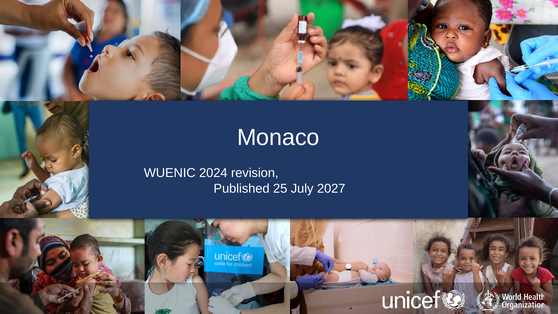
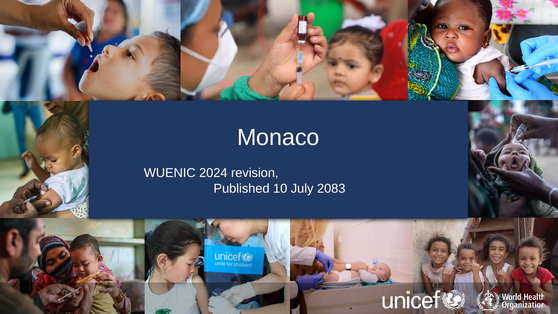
25: 25 -> 10
2027: 2027 -> 2083
